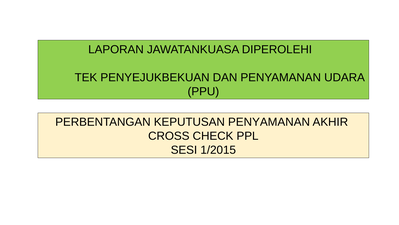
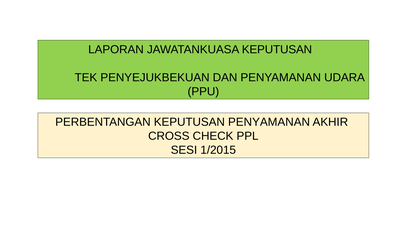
JAWATANKUASA DIPEROLEHI: DIPEROLEHI -> KEPUTUSAN
